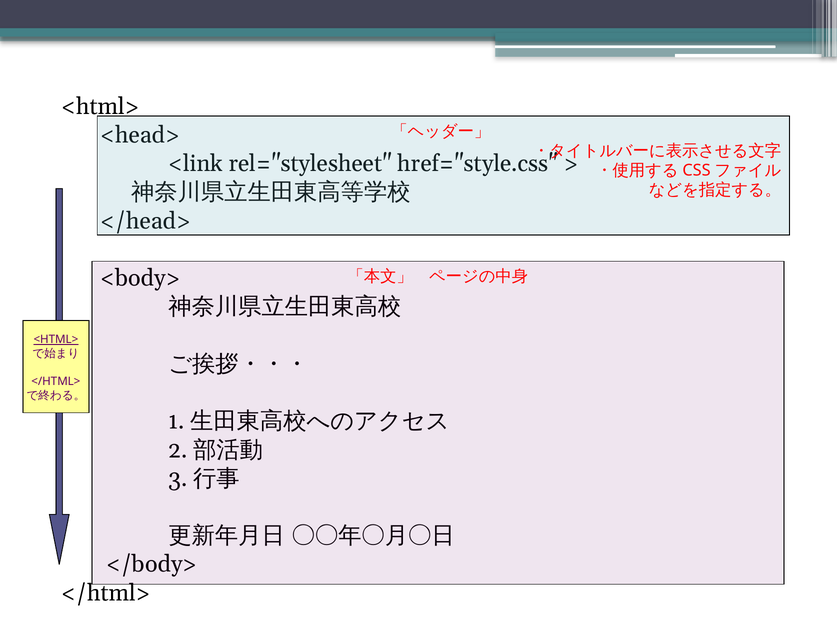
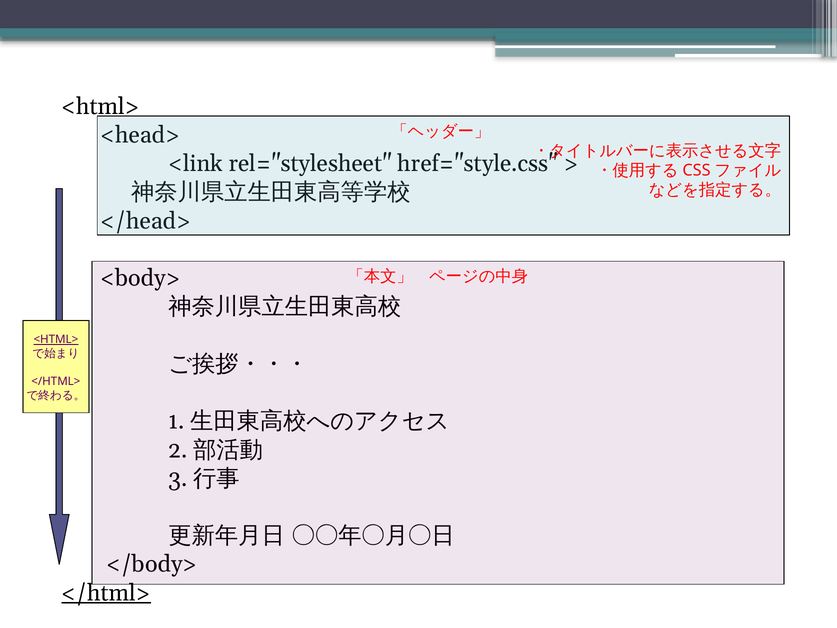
</html> at (106, 593) underline: none -> present
